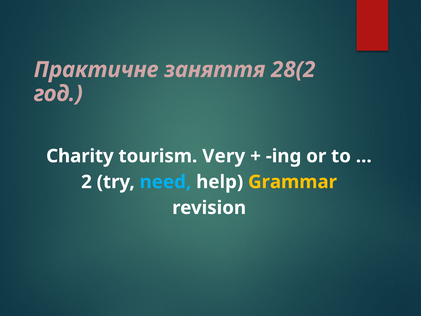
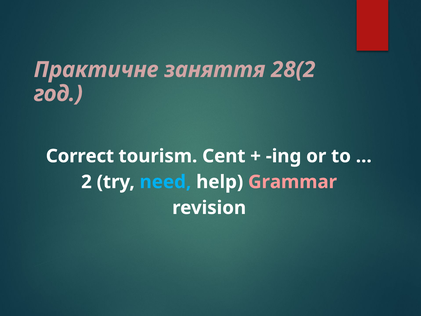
Charity: Charity -> Correct
Very: Very -> Cent
Grammar colour: yellow -> pink
